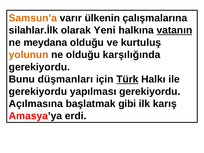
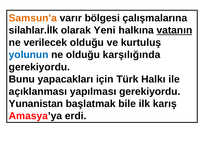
ülkenin: ülkenin -> bölgesi
meydana: meydana -> verilecek
yolunun colour: orange -> blue
düşmanları: düşmanları -> yapacakları
Türk underline: present -> none
gerekiyordu at (38, 91): gerekiyordu -> açıklanması
Açılmasına: Açılmasına -> Yunanistan
gibi: gibi -> bile
